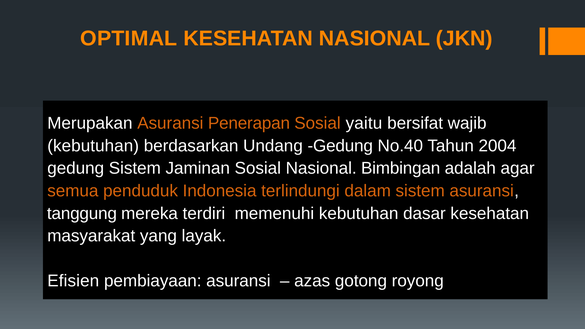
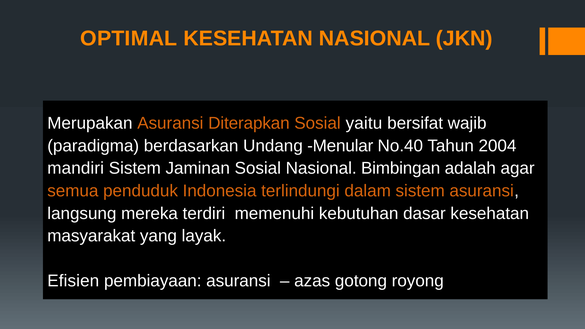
Penerapan: Penerapan -> Diterapkan
kebutuhan at (93, 146): kebutuhan -> paradigma
Undang Gedung: Gedung -> Menular
gedung at (76, 168): gedung -> mandiri
tanggung: tanggung -> langsung
